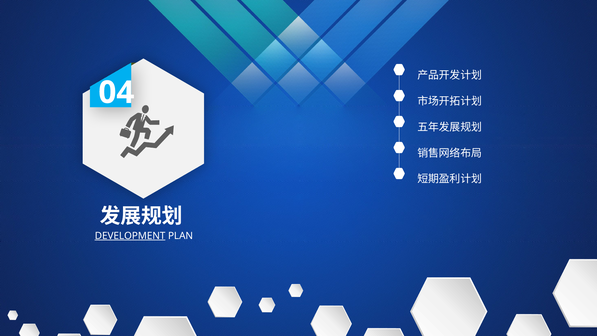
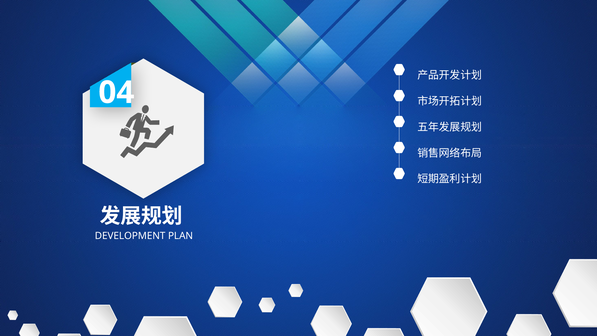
DEVELOPMENT underline: present -> none
